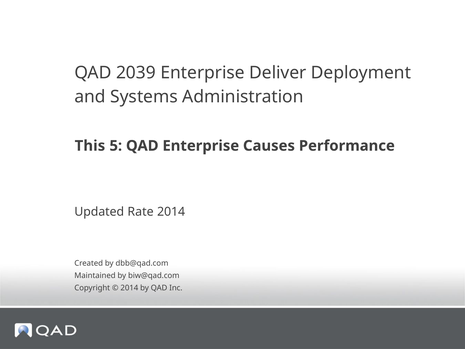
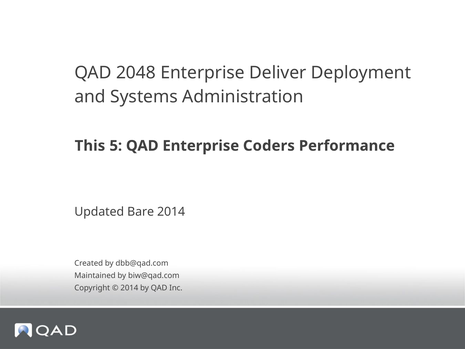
2039: 2039 -> 2048
Causes: Causes -> Coders
Rate: Rate -> Bare
